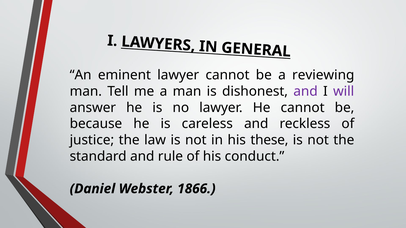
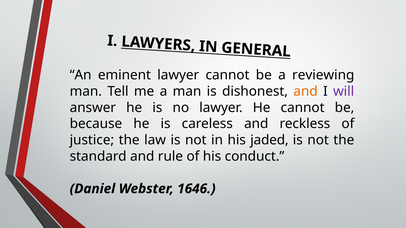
and at (306, 92) colour: purple -> orange
these: these -> jaded
1866: 1866 -> 1646
